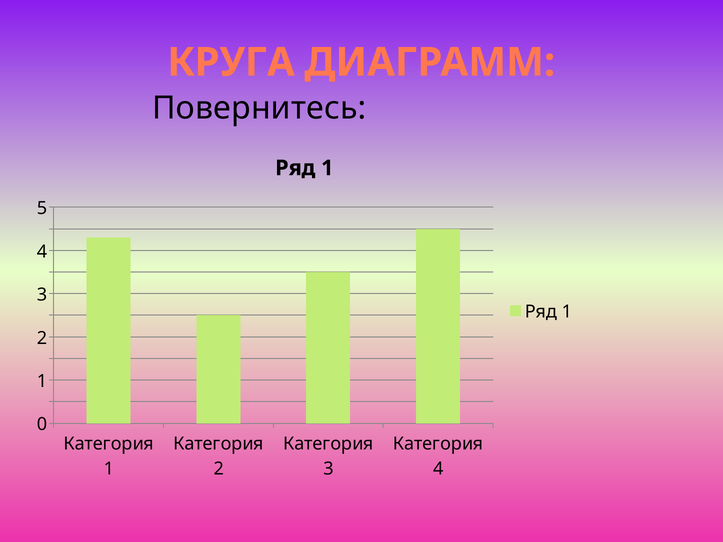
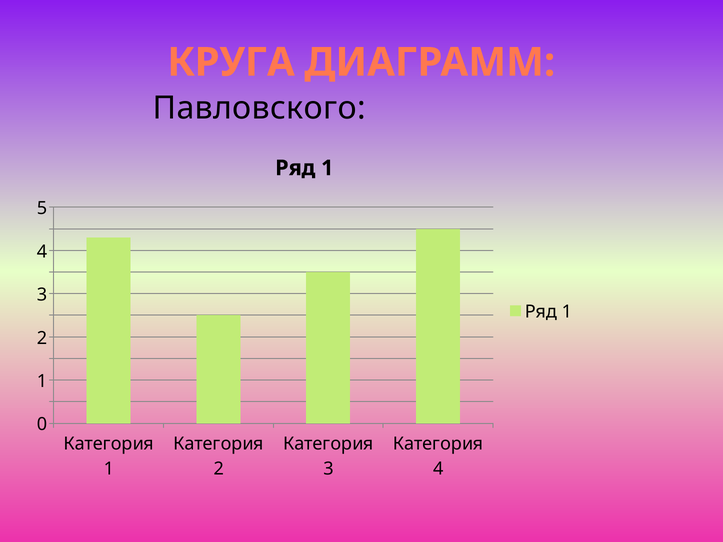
Повернитесь: Повернитесь -> Павловского
